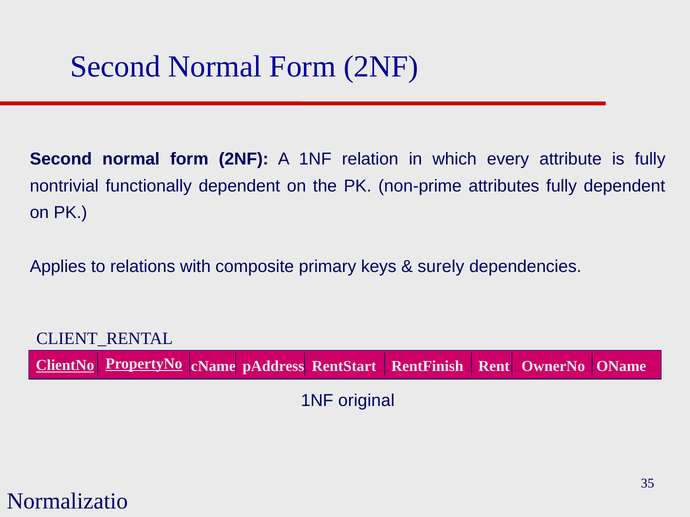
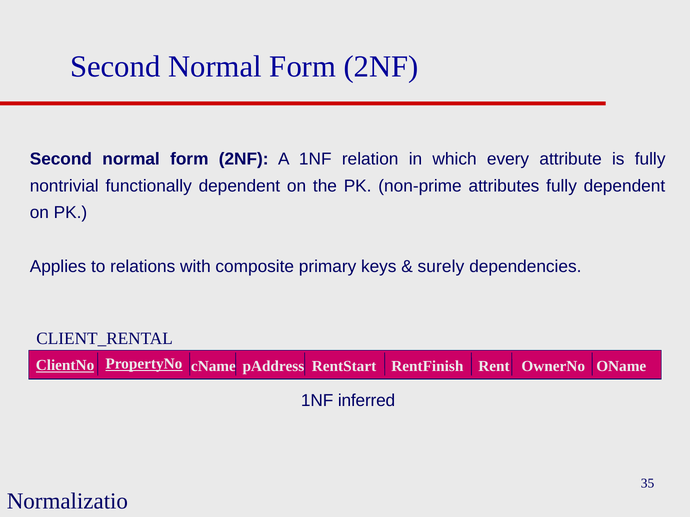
original: original -> inferred
